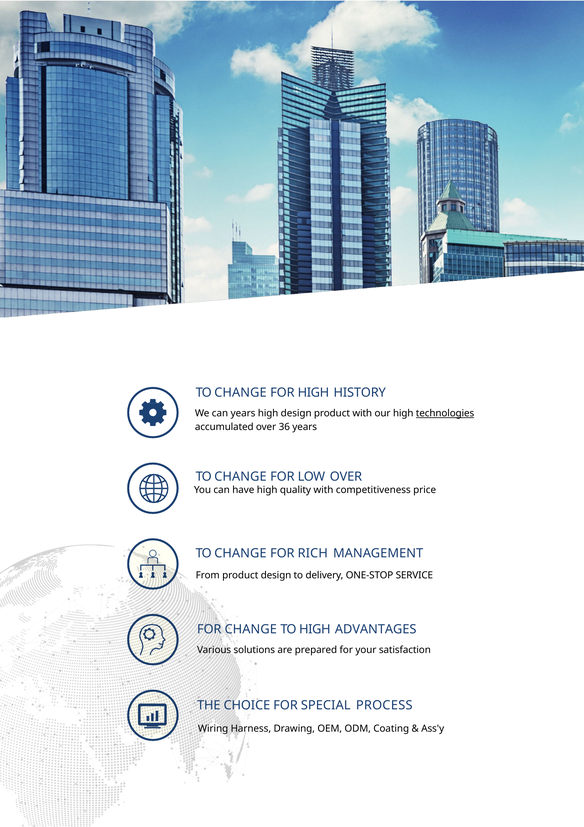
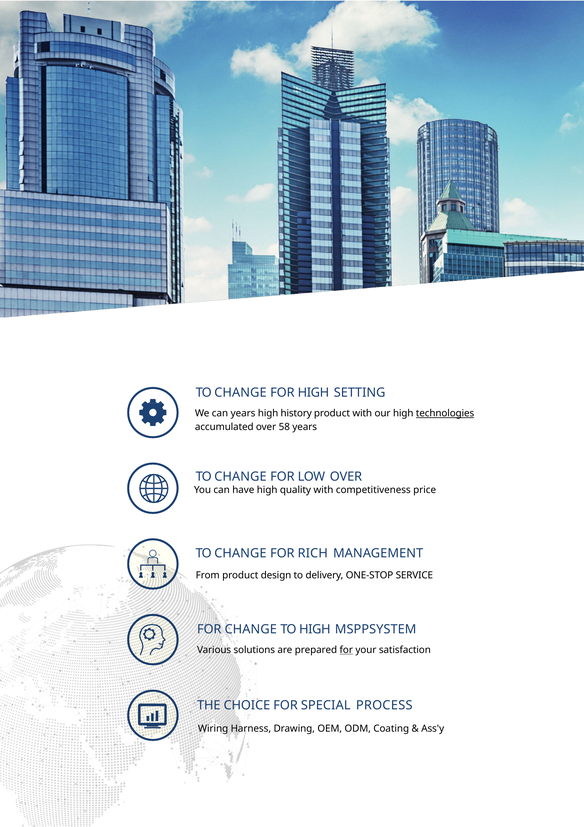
HISTORY: HISTORY -> SETTING
high design: design -> history
36: 36 -> 58
ADVANTAGES: ADVANTAGES -> MSPPSYSTEM
for at (346, 650) underline: none -> present
